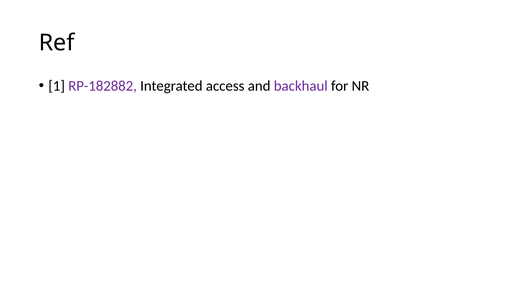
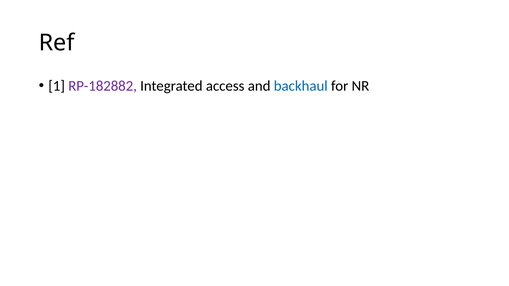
backhaul colour: purple -> blue
